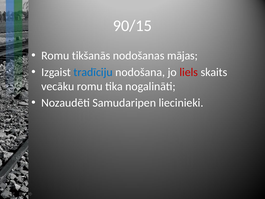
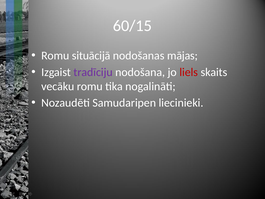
90/15: 90/15 -> 60/15
tikšanās: tikšanās -> situācijā
tradīciju colour: blue -> purple
